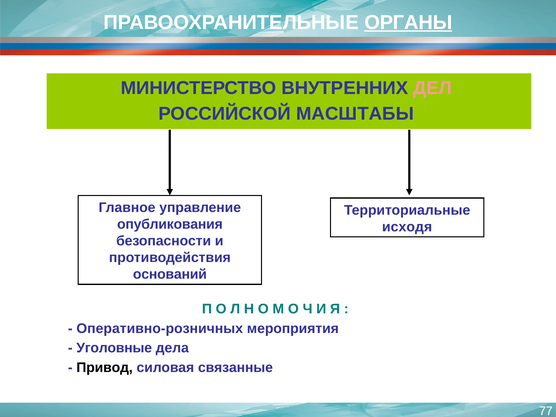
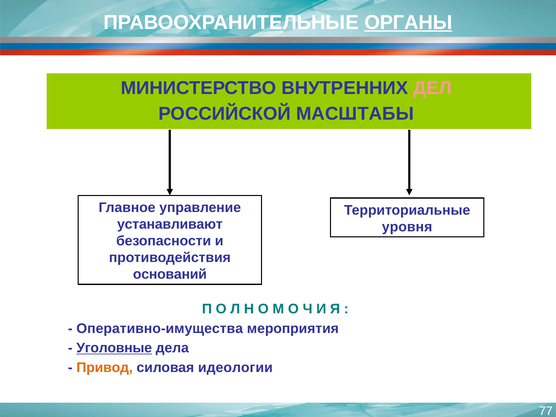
опубликования: опубликования -> устанавливают
исходя: исходя -> уровня
Оперативно-розничных: Оперативно-розничных -> Оперативно-имущества
Уголовные underline: none -> present
Привод colour: black -> orange
связанные: связанные -> идеологии
